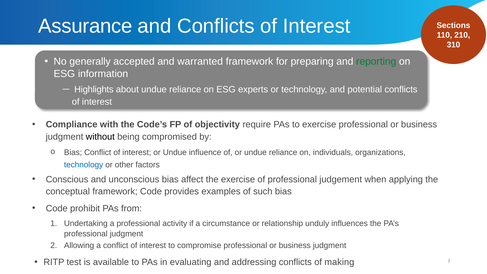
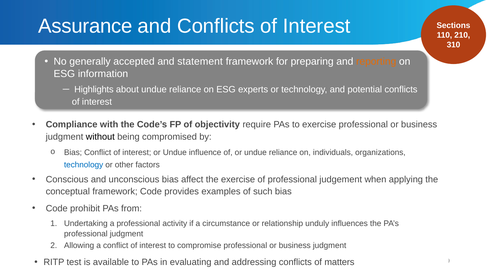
warranted: warranted -> statement
reporting colour: green -> orange
making: making -> matters
